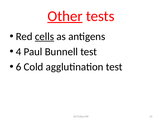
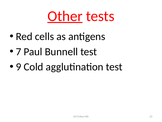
cells underline: present -> none
4: 4 -> 7
6: 6 -> 9
